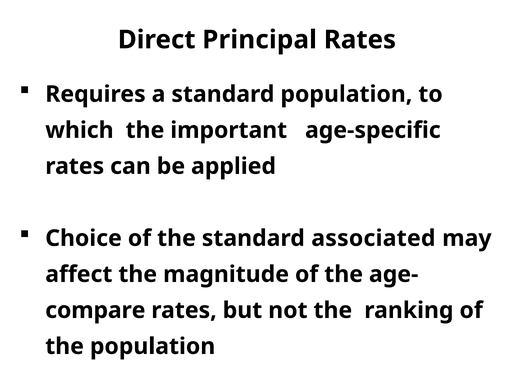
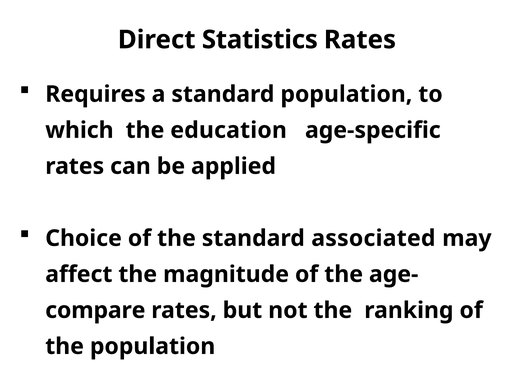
Principal: Principal -> Statistics
important: important -> education
